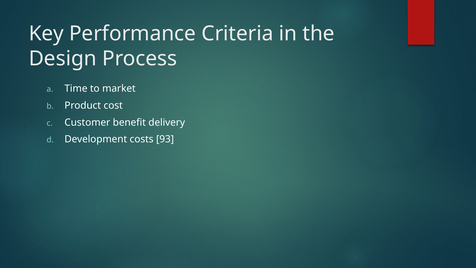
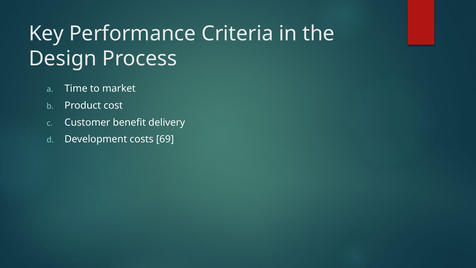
93: 93 -> 69
